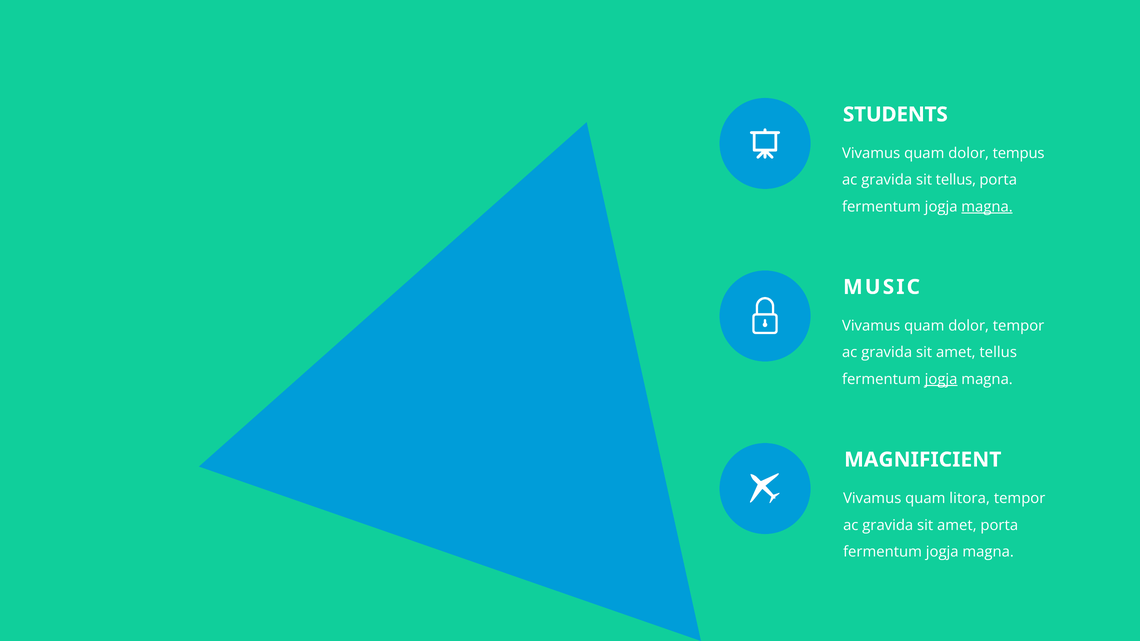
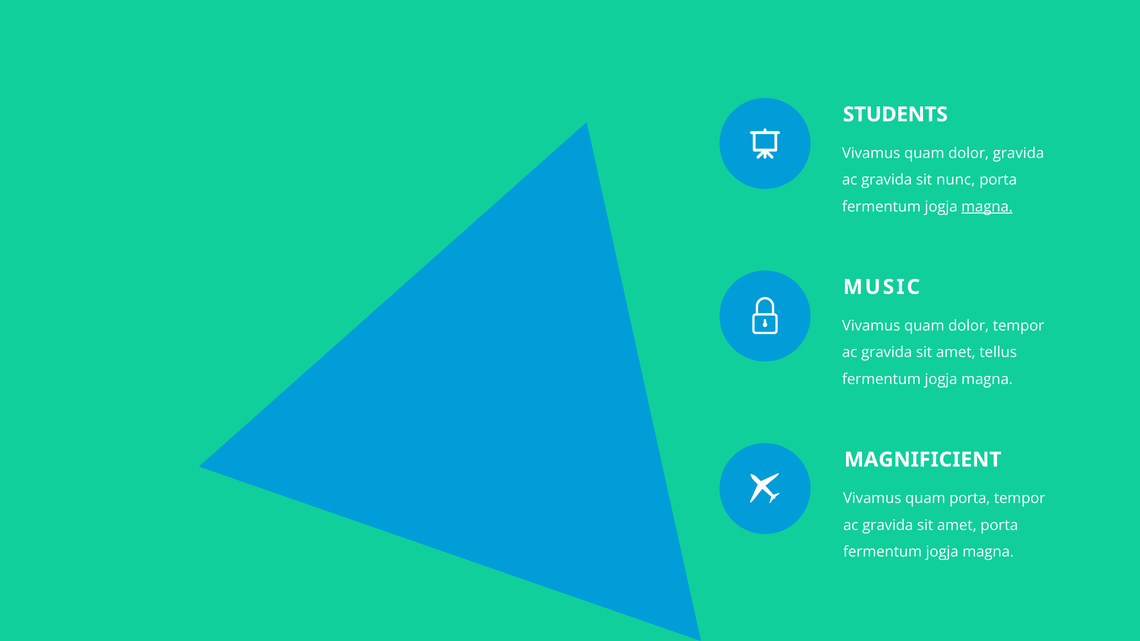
dolor tempus: tempus -> gravida
sit tellus: tellus -> nunc
jogja at (941, 379) underline: present -> none
quam litora: litora -> porta
